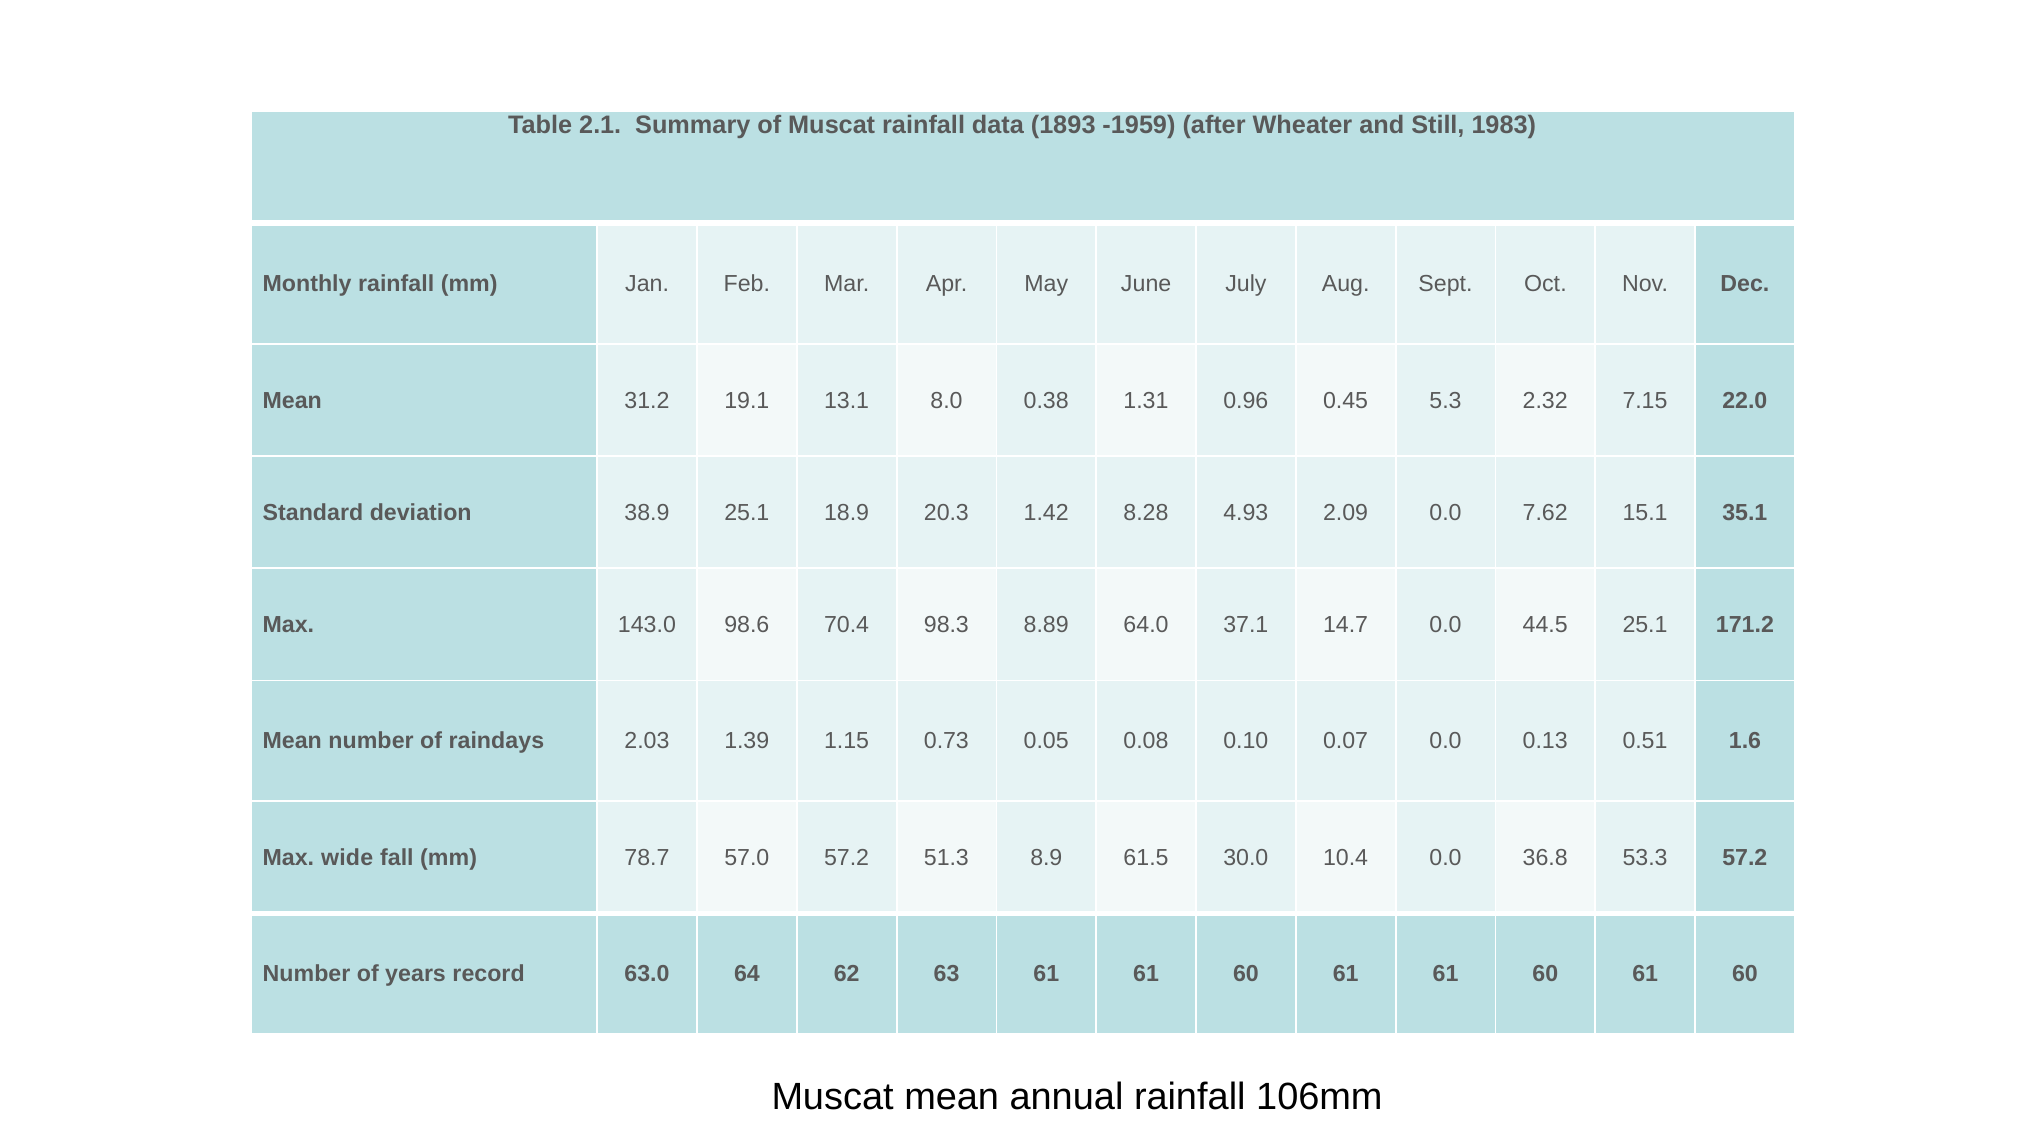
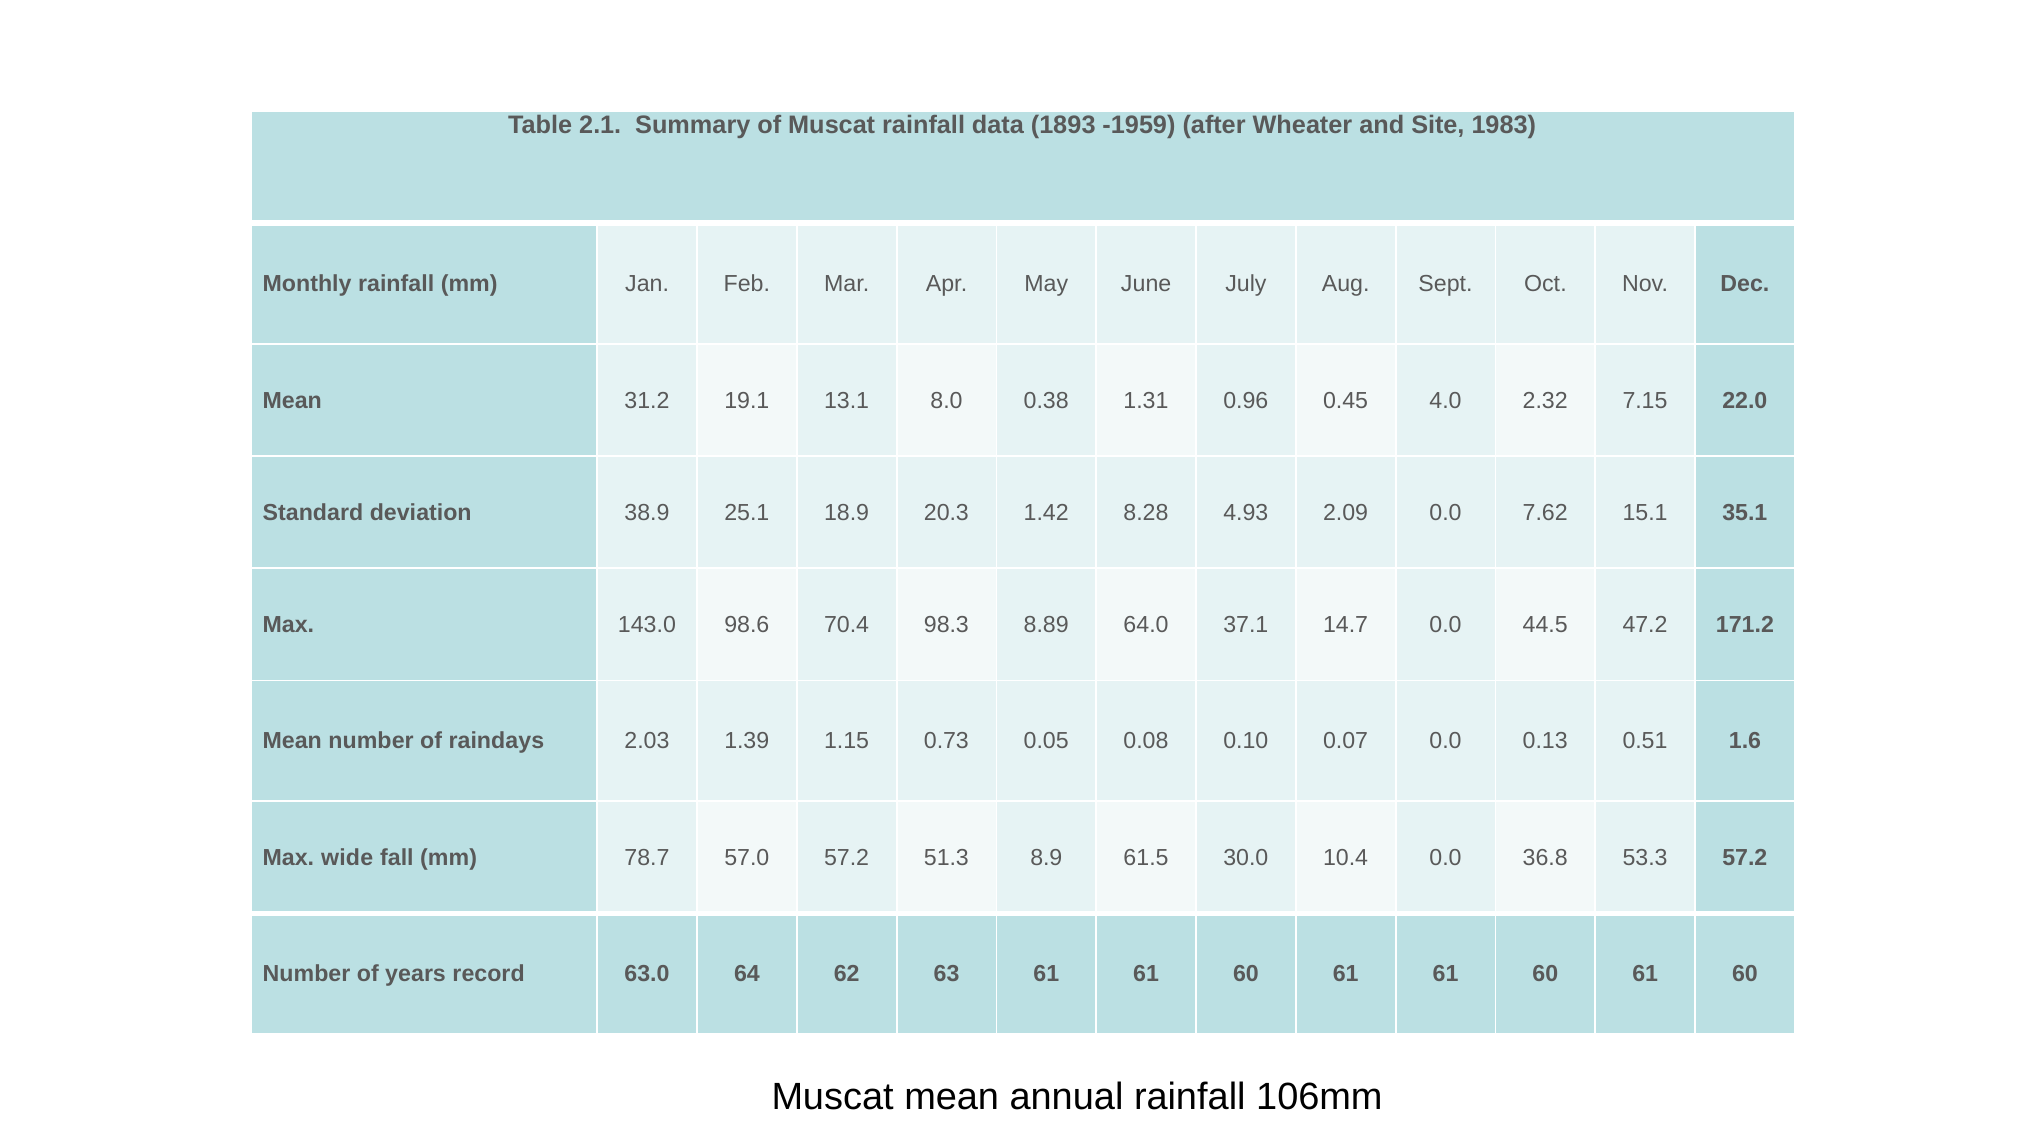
Still: Still -> Site
5.3: 5.3 -> 4.0
44.5 25.1: 25.1 -> 47.2
